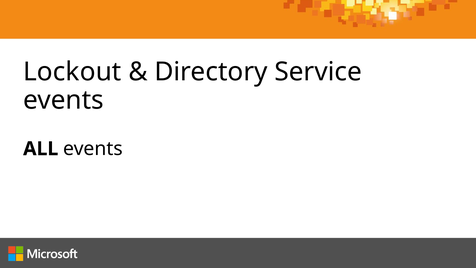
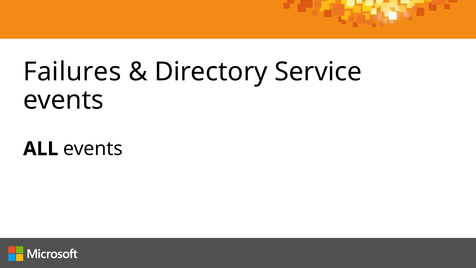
Lockout: Lockout -> Failures
